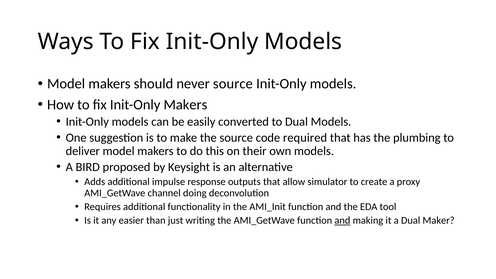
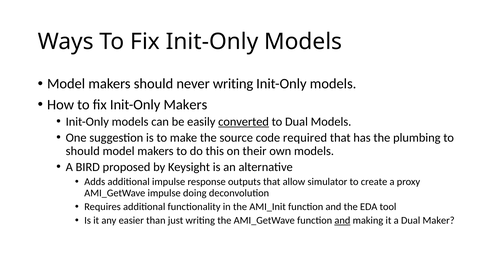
never source: source -> writing
converted underline: none -> present
deliver at (83, 151): deliver -> should
AMI_GetWave channel: channel -> impulse
